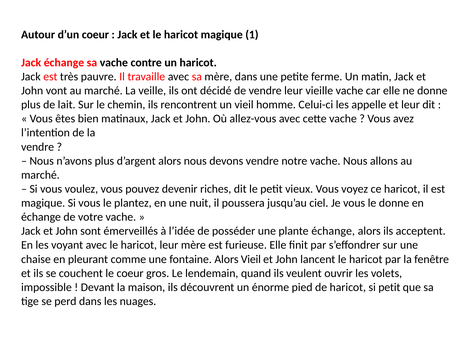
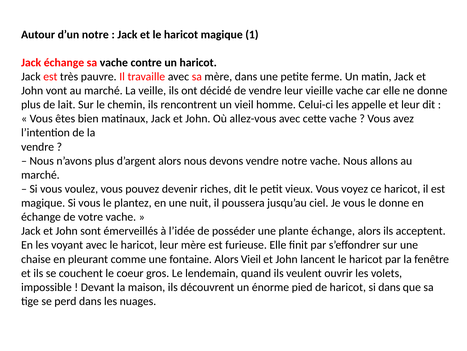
d’un coeur: coeur -> notre
si petit: petit -> dans
